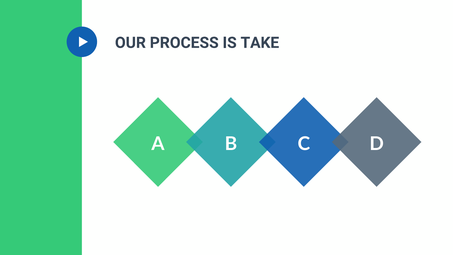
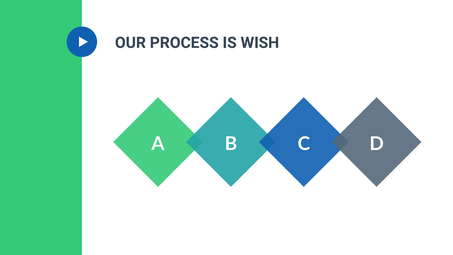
TAKE: TAKE -> WISH
